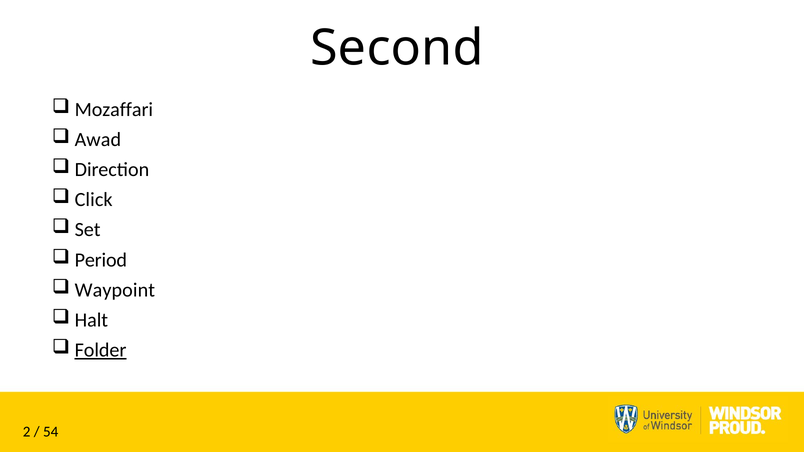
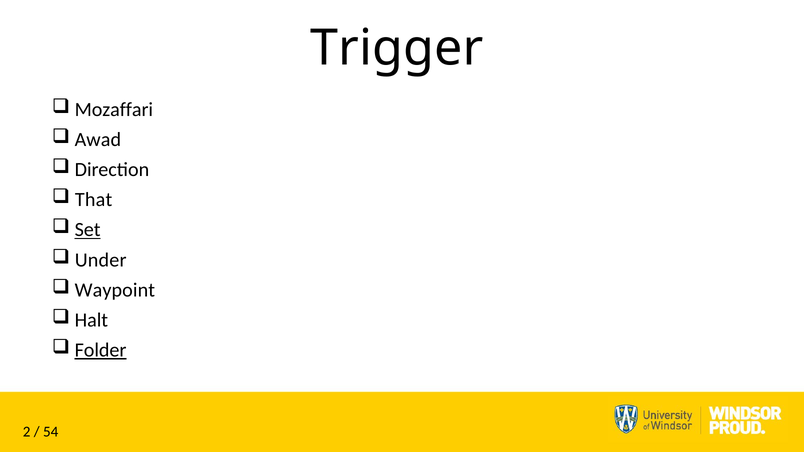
Second: Second -> Trigger
Click: Click -> That
Set underline: none -> present
Period: Period -> Under
